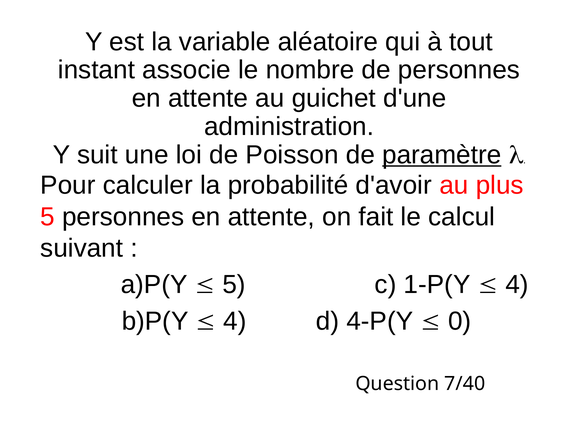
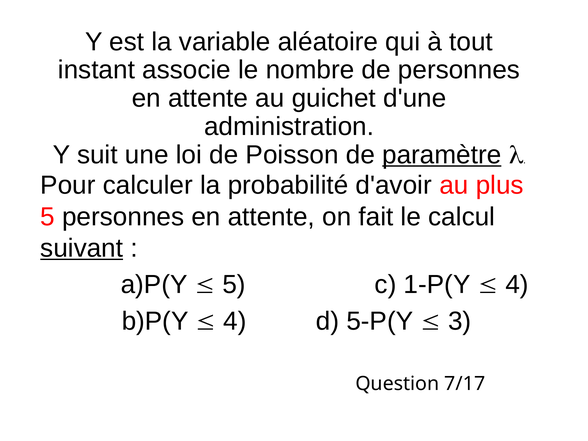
suivant underline: none -> present
4-P(Y: 4-P(Y -> 5-P(Y
0: 0 -> 3
7/40: 7/40 -> 7/17
